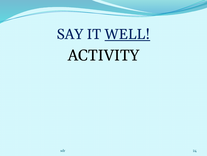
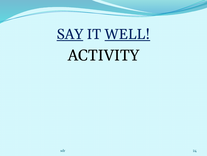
SAY underline: none -> present
